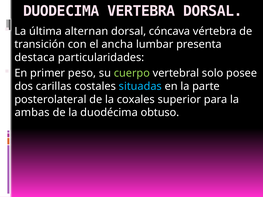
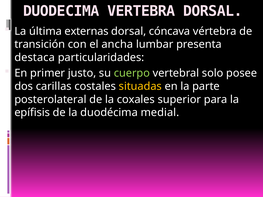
alternan: alternan -> externas
peso: peso -> justo
situadas colour: light blue -> yellow
ambas: ambas -> epífisis
obtuso: obtuso -> medial
